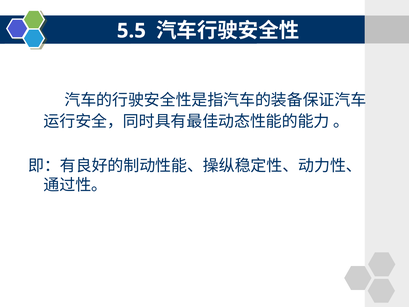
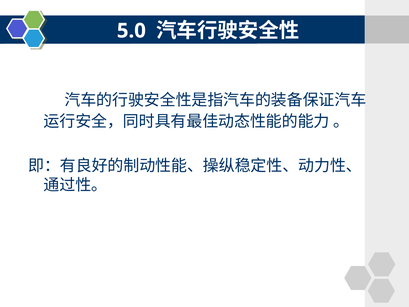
5.5: 5.5 -> 5.0
